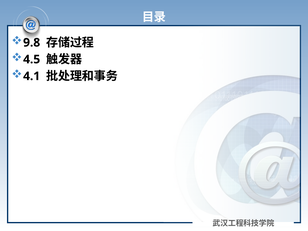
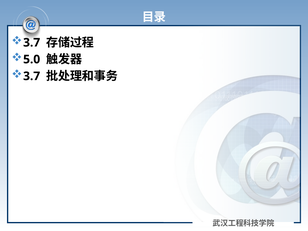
9.8 at (32, 43): 9.8 -> 3.7
4.5: 4.5 -> 5.0
4.1 at (32, 76): 4.1 -> 3.7
